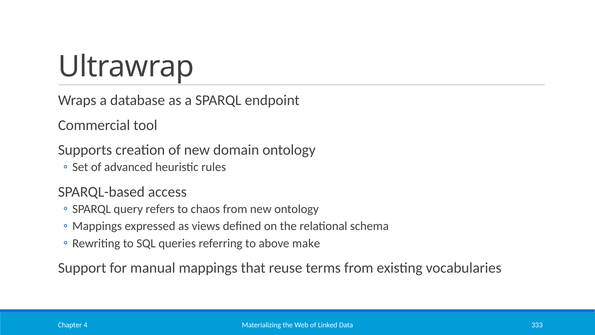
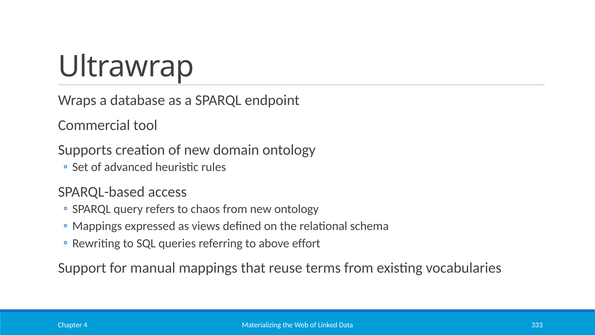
make: make -> effort
